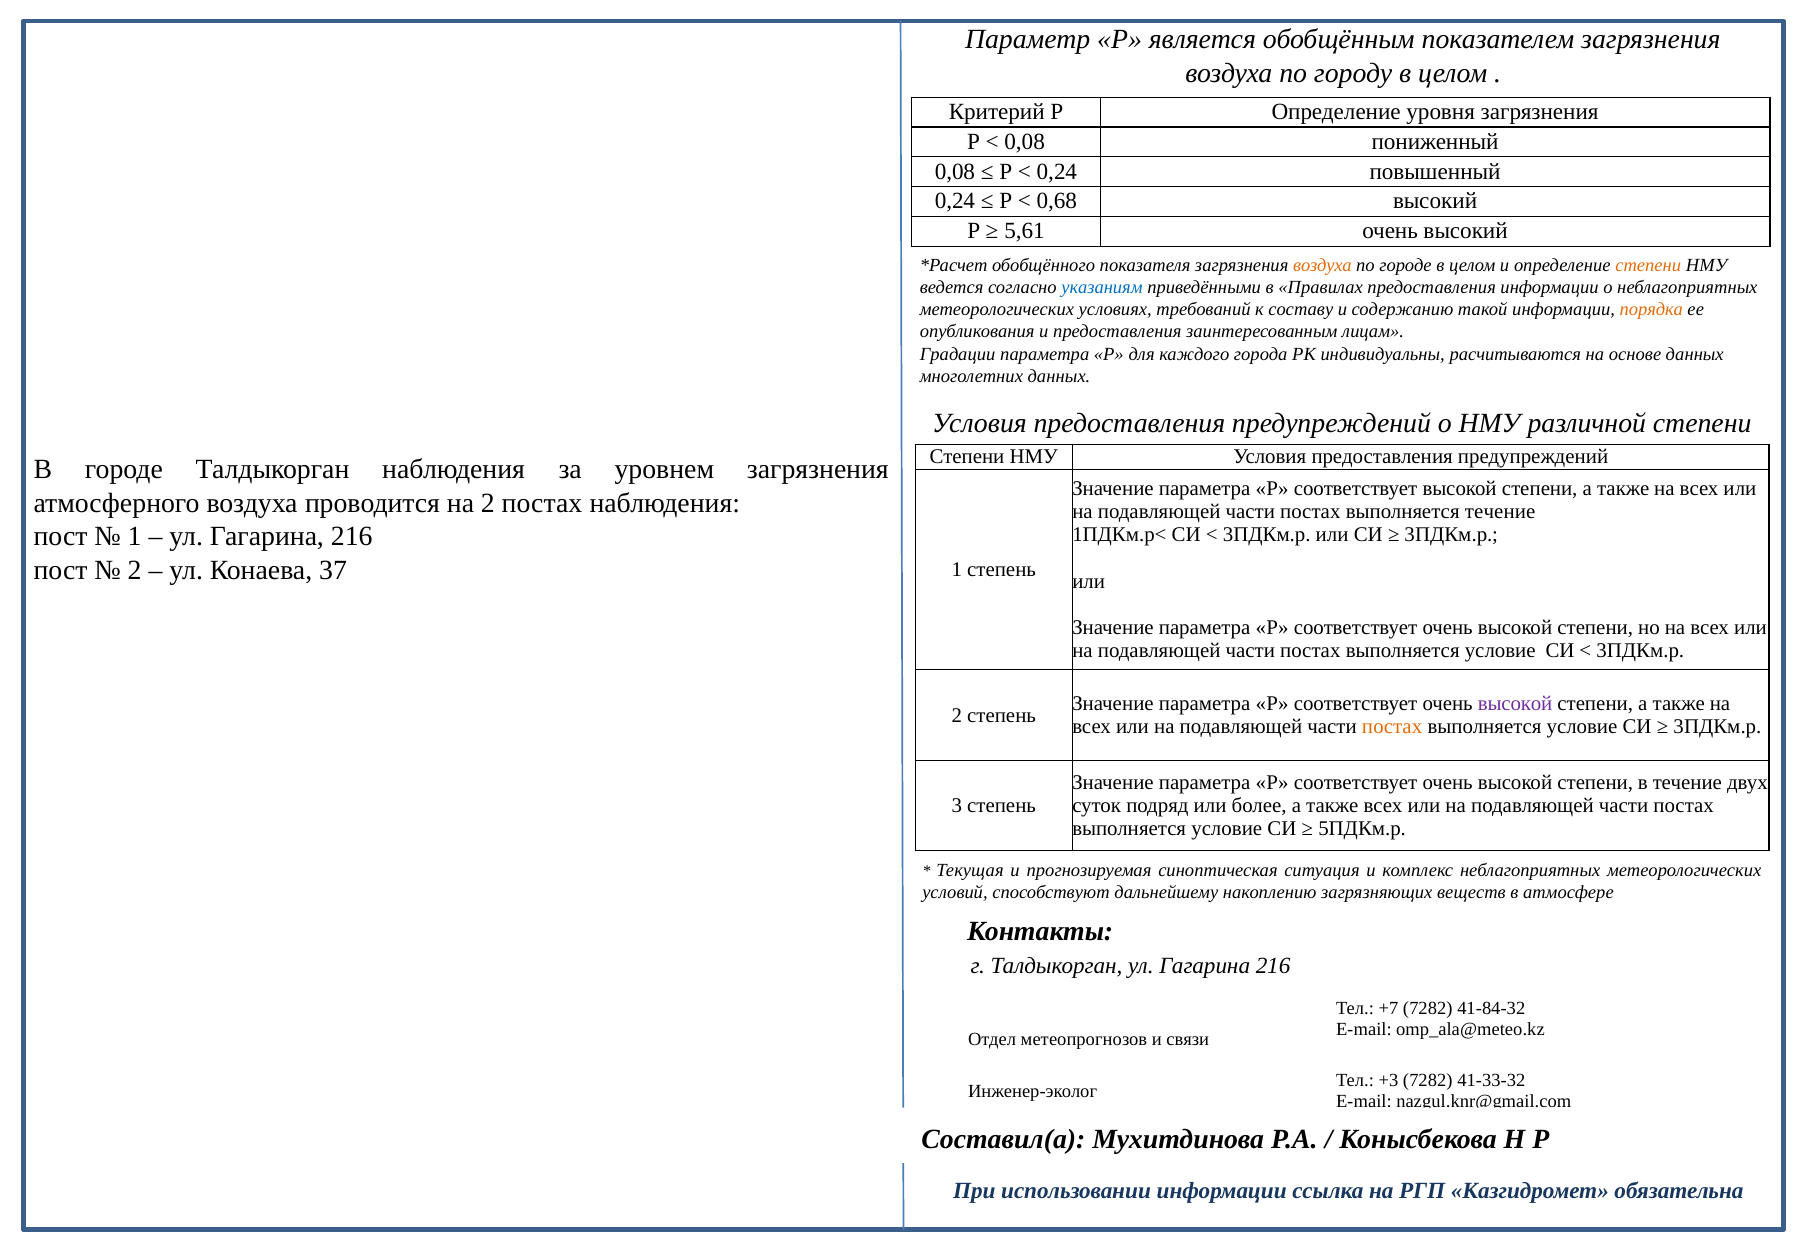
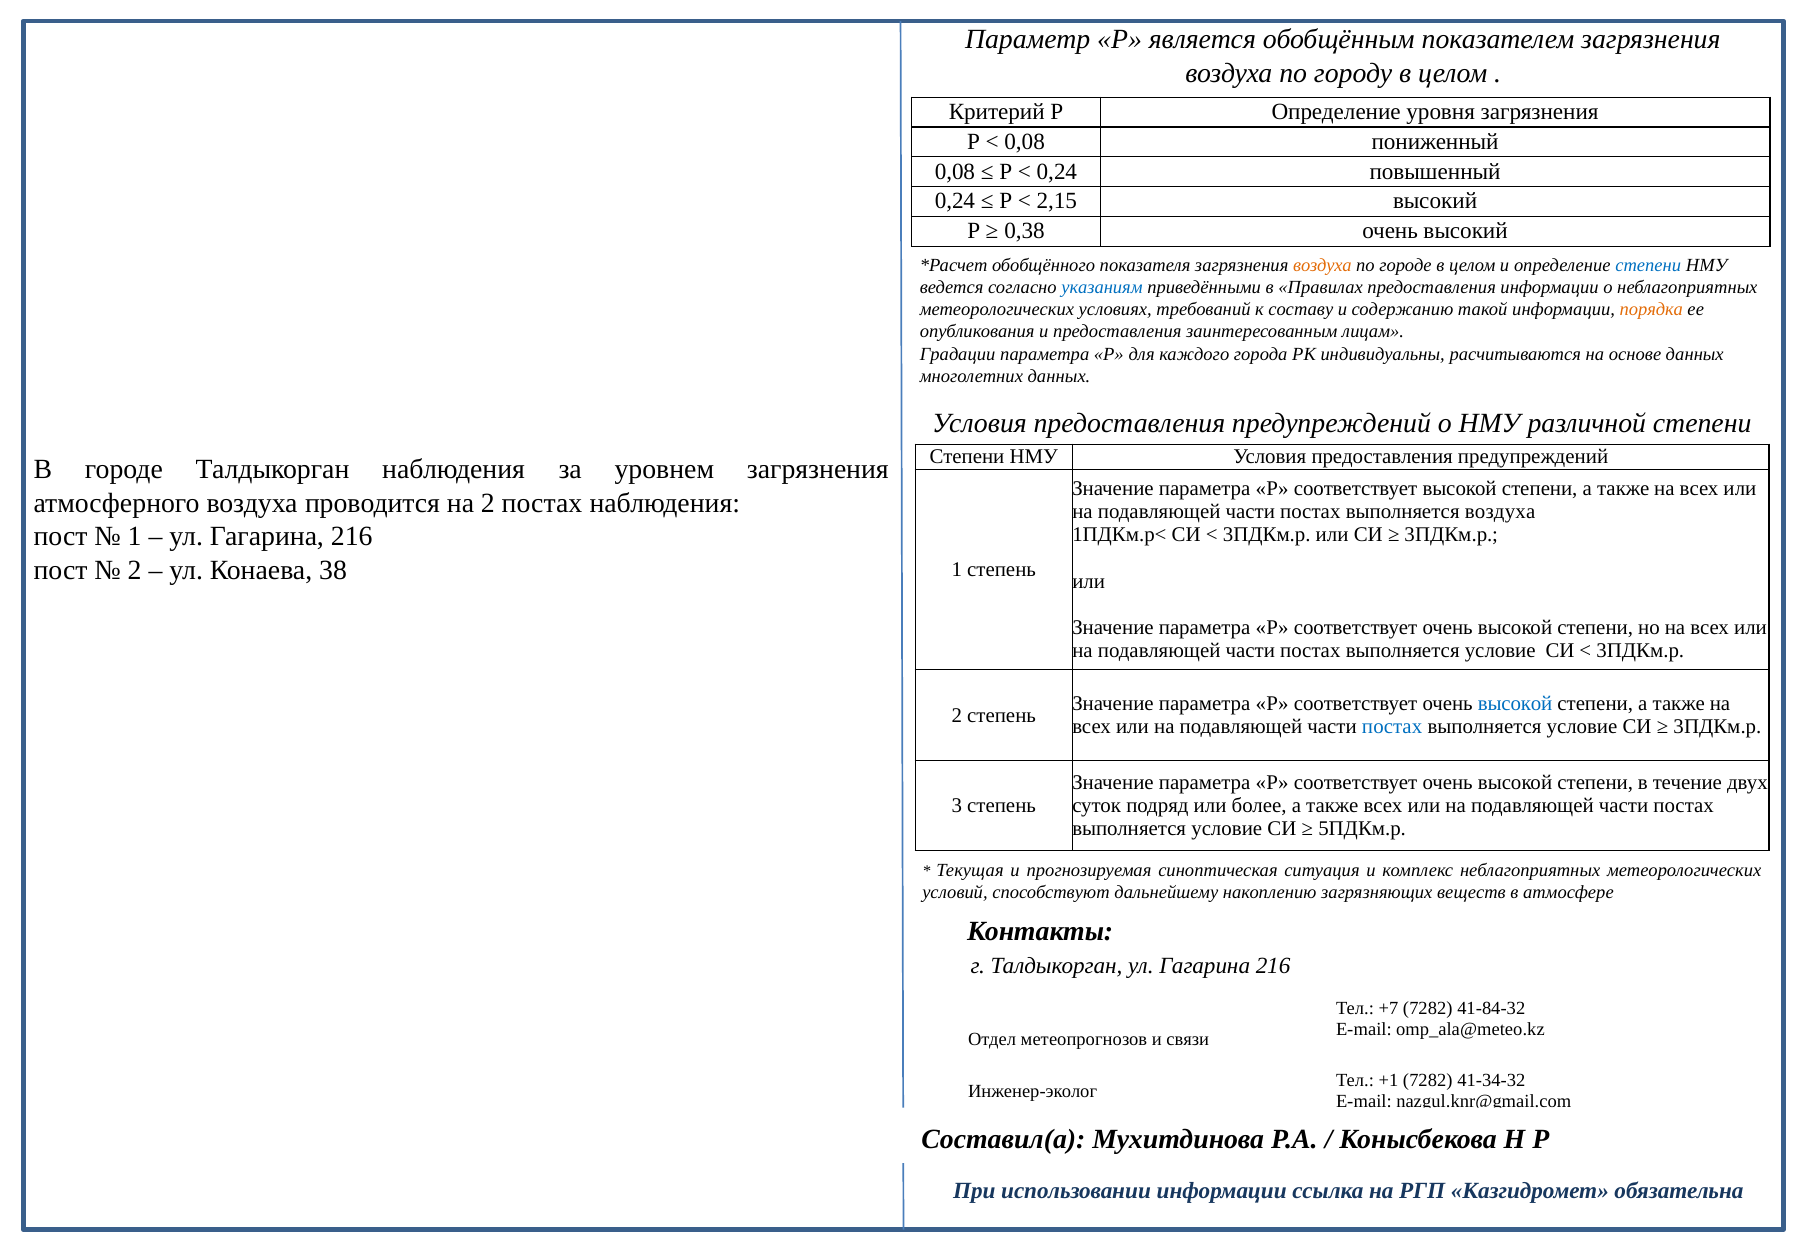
0,68: 0,68 -> 2,15
5,61: 5,61 -> 0,38
степени at (1648, 265) colour: orange -> blue
выполняется течение: течение -> воздуха
37: 37 -> 38
высокой at (1515, 704) colour: purple -> blue
постах at (1392, 727) colour: orange -> blue
+3: +3 -> +1
41-33-32: 41-33-32 -> 41-34-32
